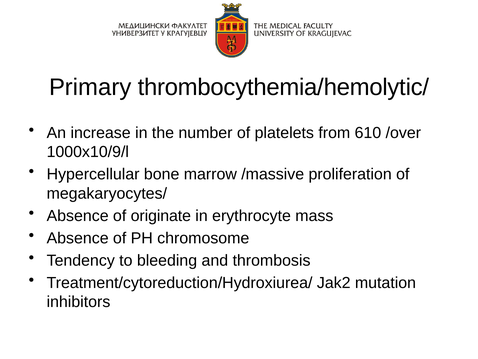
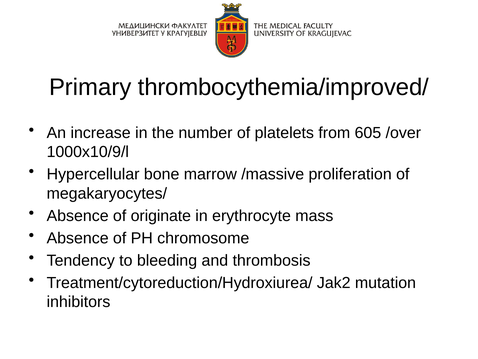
thrombocythemia/hemolytic/: thrombocythemia/hemolytic/ -> thrombocythemia/improved/
610: 610 -> 605
